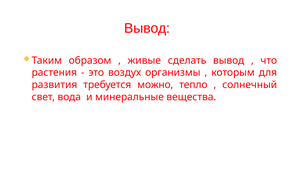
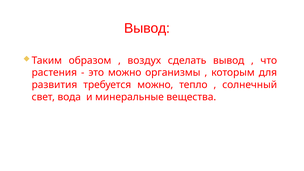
живые: живые -> воздух
это воздух: воздух -> можно
